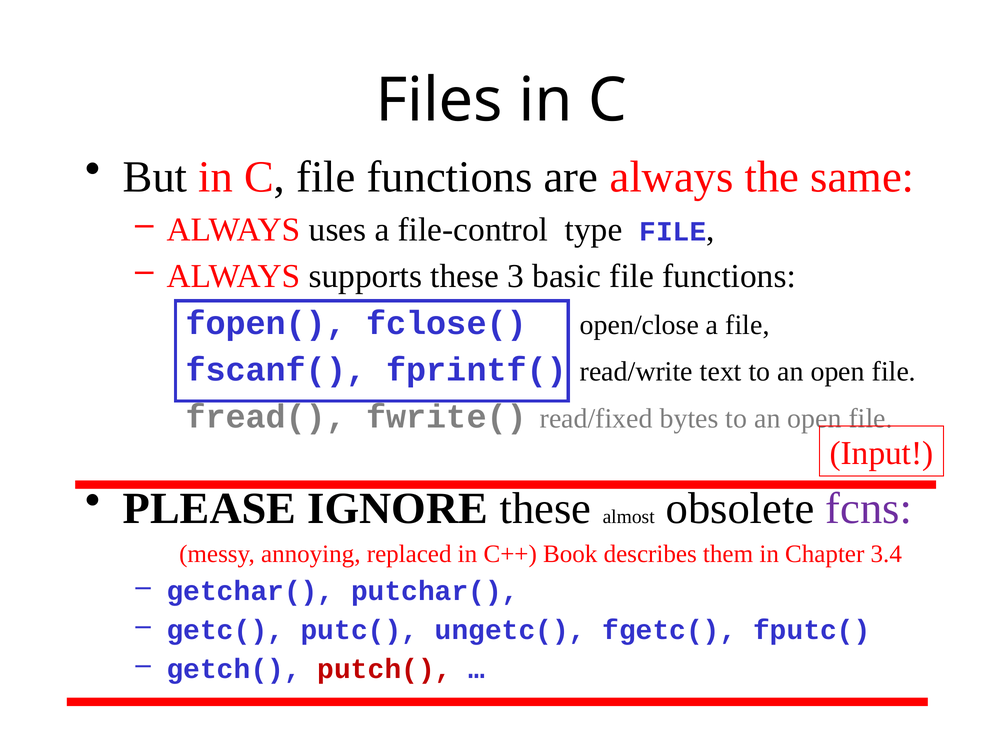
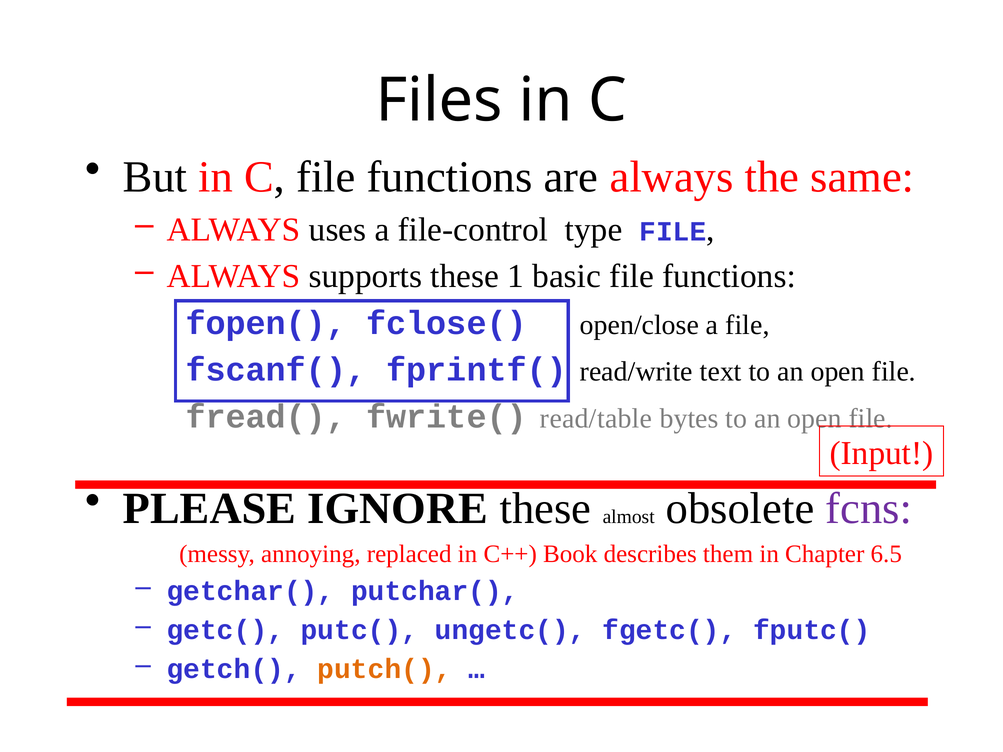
3: 3 -> 1
read/fixed: read/fixed -> read/table
3.4: 3.4 -> 6.5
putch( colour: red -> orange
